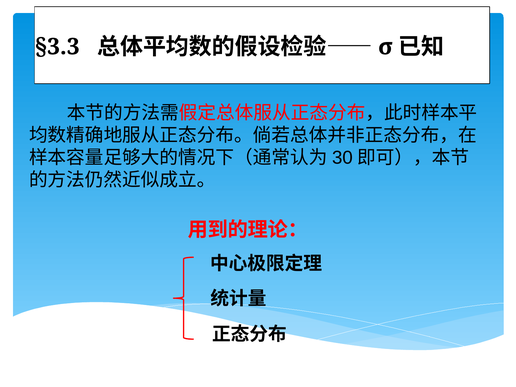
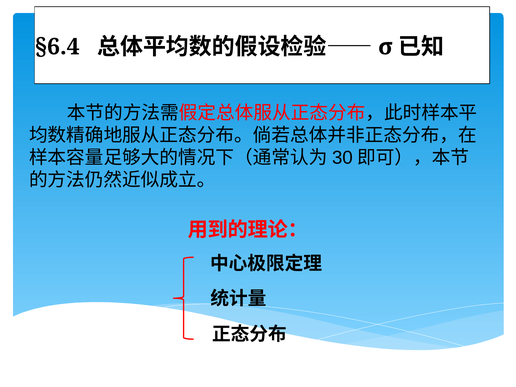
§3.3: §3.3 -> §6.4
